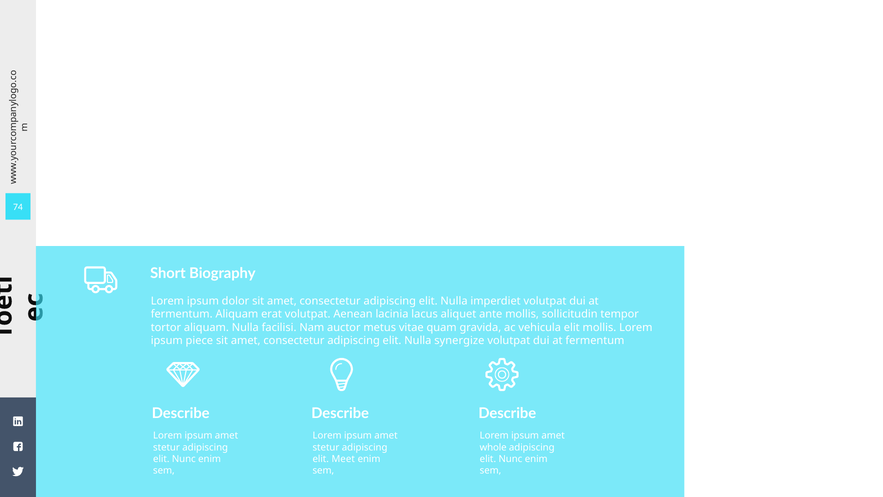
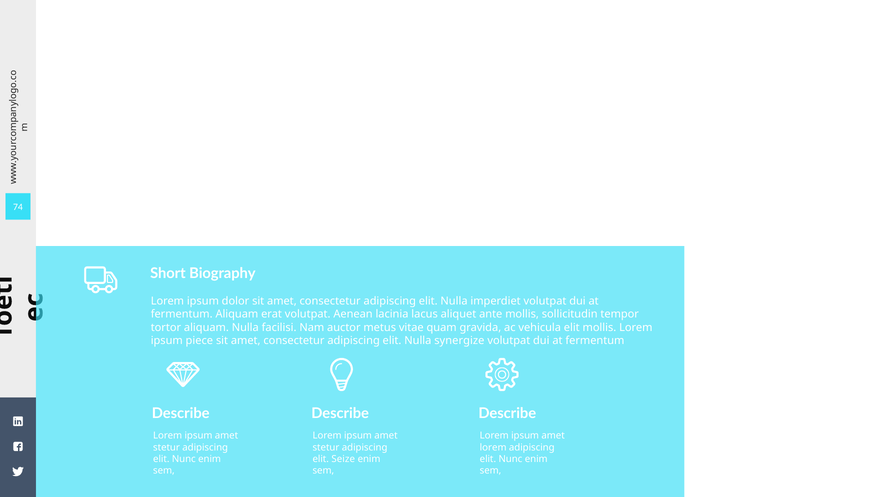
whole at (493, 447): whole -> lorem
Meet: Meet -> Seize
